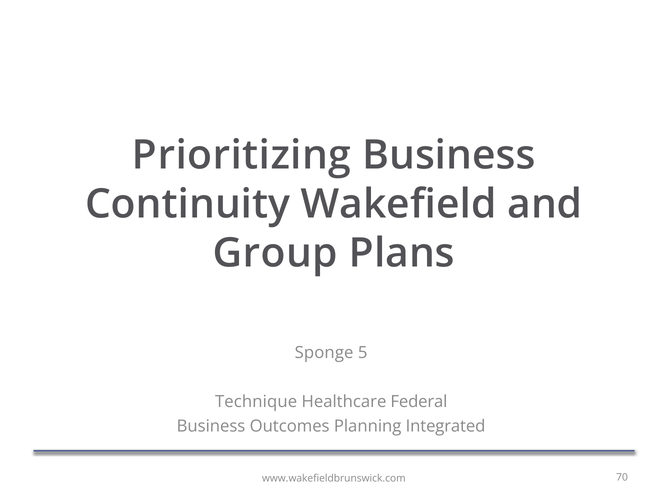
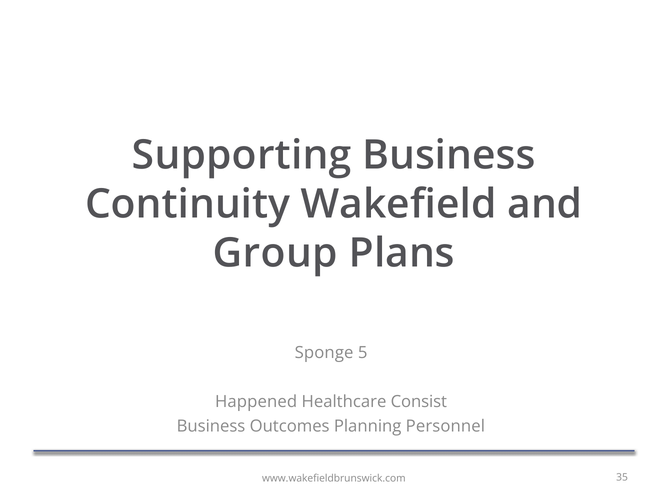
Prioritizing: Prioritizing -> Supporting
Technique: Technique -> Happened
Federal: Federal -> Consist
Integrated: Integrated -> Personnel
70: 70 -> 35
